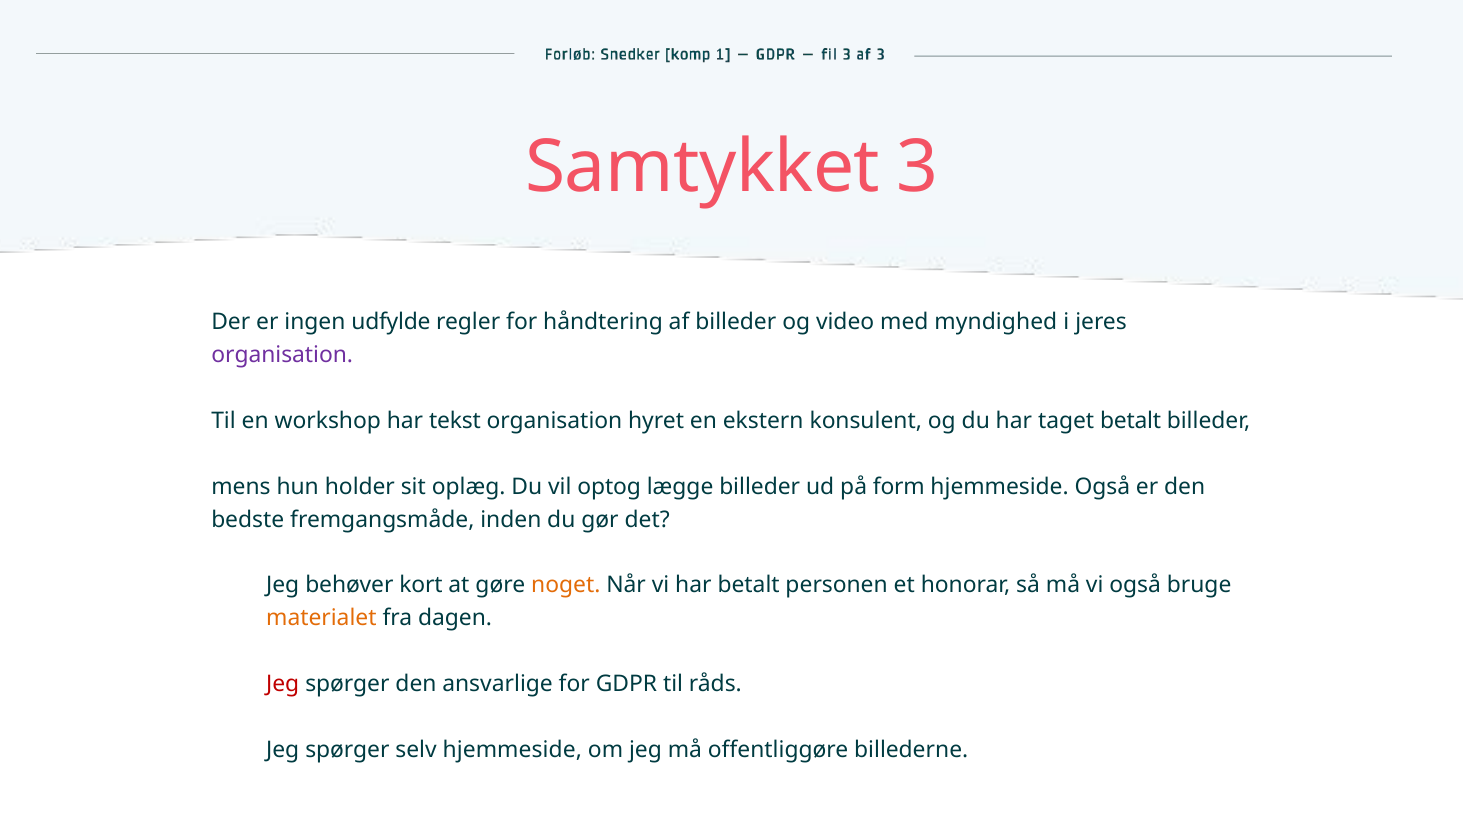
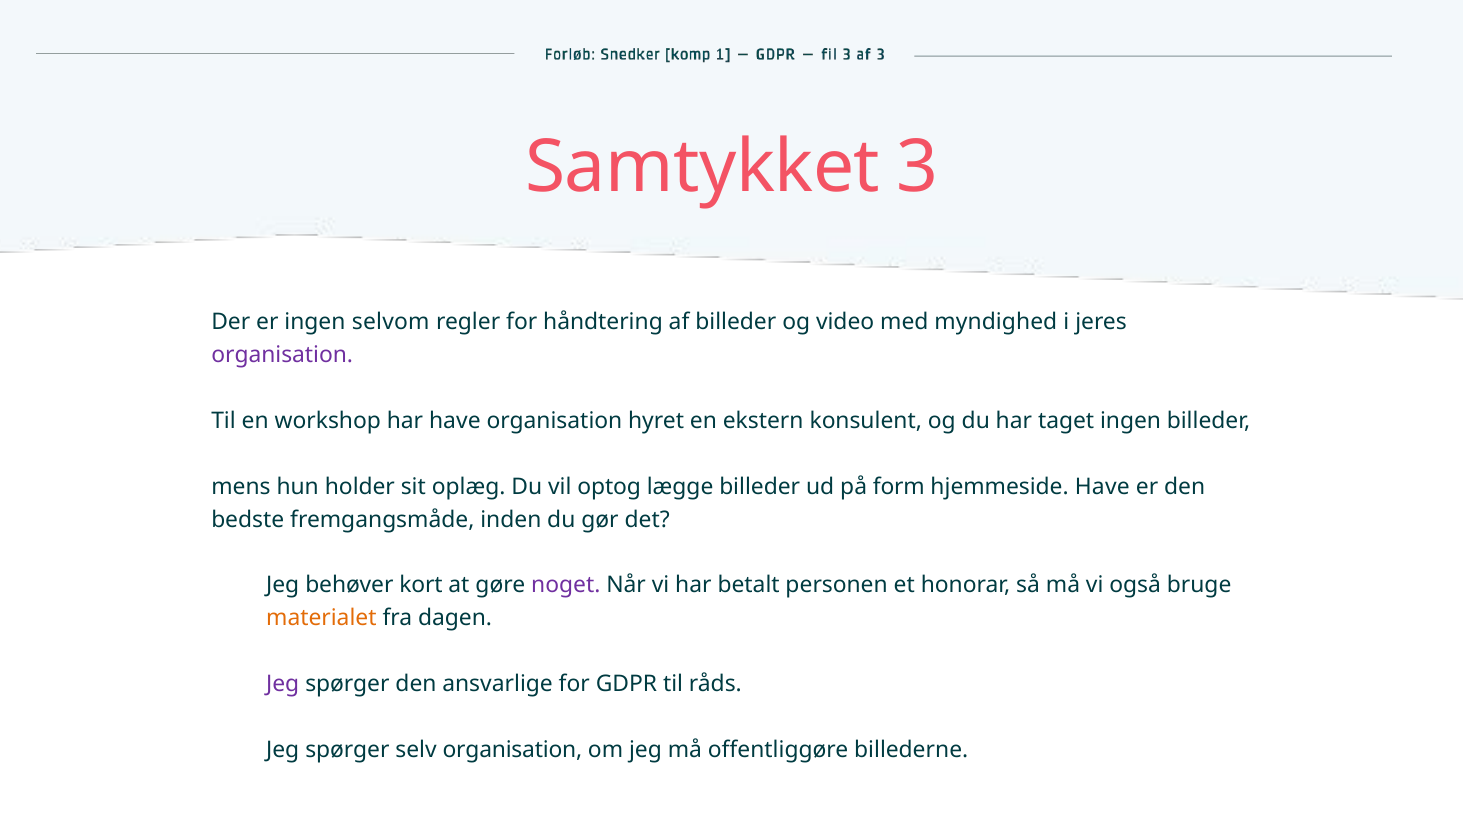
udfylde: udfylde -> selvom
har tekst: tekst -> have
taget betalt: betalt -> ingen
hjemmeside Også: Også -> Have
noget colour: orange -> purple
Jeg at (283, 684) colour: red -> purple
selv hjemmeside: hjemmeside -> organisation
